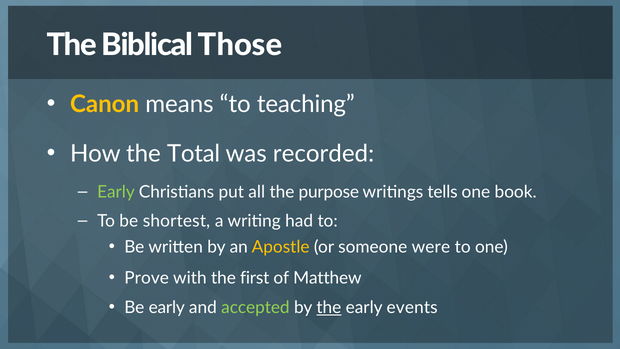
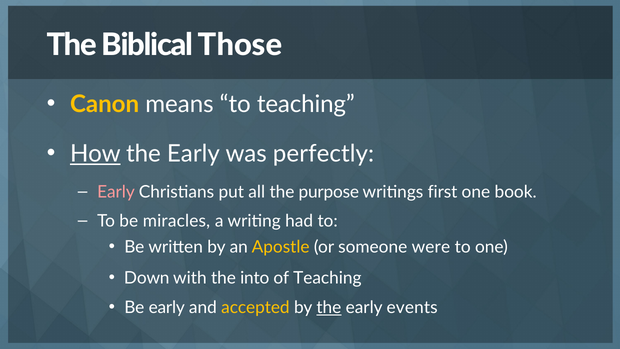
How underline: none -> present
Total at (194, 154): Total -> Early
recorded: recorded -> perfectly
Early at (116, 192) colour: light green -> pink
tells: tells -> first
shortest: shortest -> miracles
Prove: Prove -> Down
first: first -> into
of Matthew: Matthew -> Teaching
accepted colour: light green -> yellow
